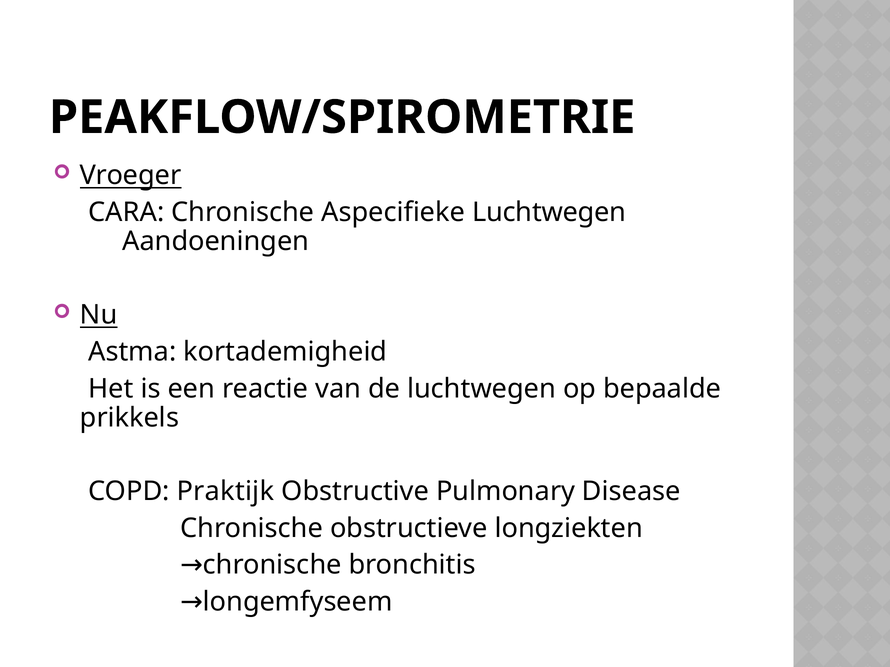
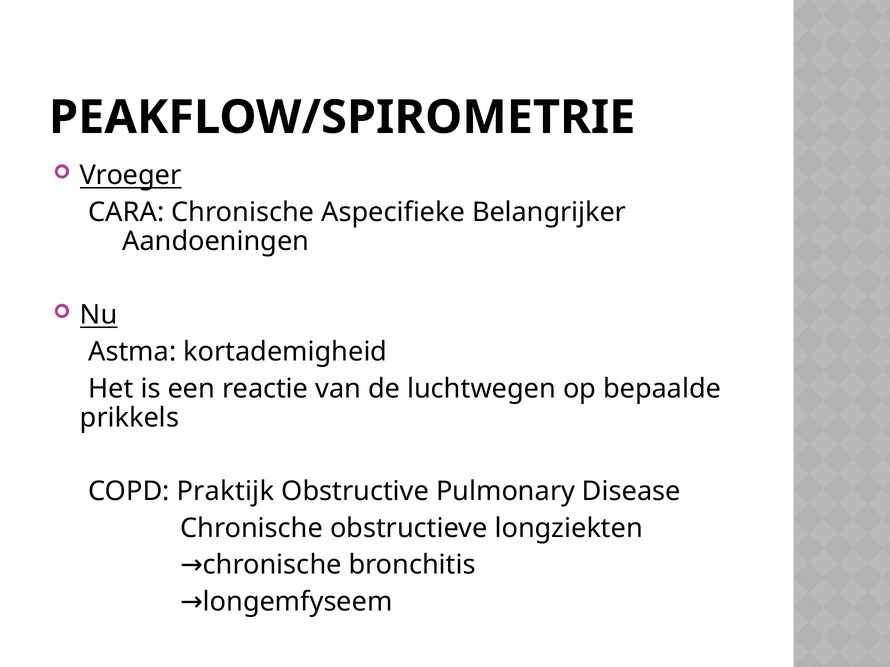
Aspecifieke Luchtwegen: Luchtwegen -> Belangrijker
